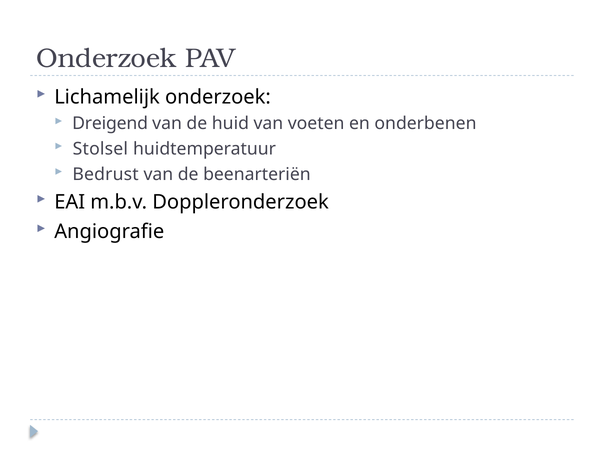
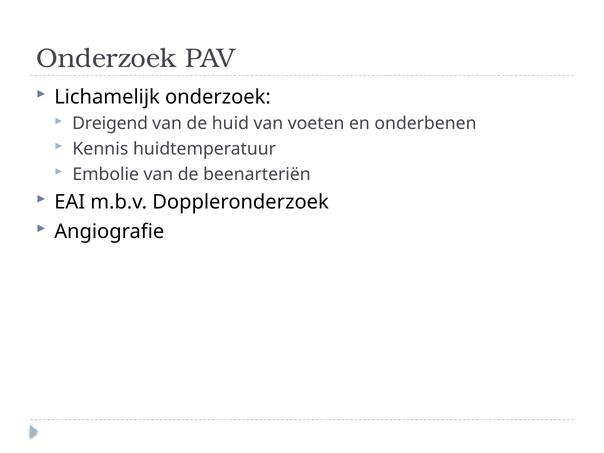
Stolsel: Stolsel -> Kennis
Bedrust: Bedrust -> Embolie
